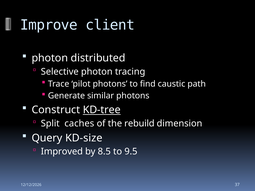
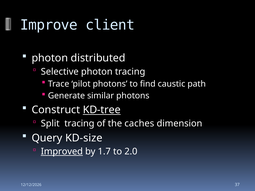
Split caches: caches -> tracing
rebuild: rebuild -> caches
Improved underline: none -> present
8.5: 8.5 -> 1.7
9.5: 9.5 -> 2.0
